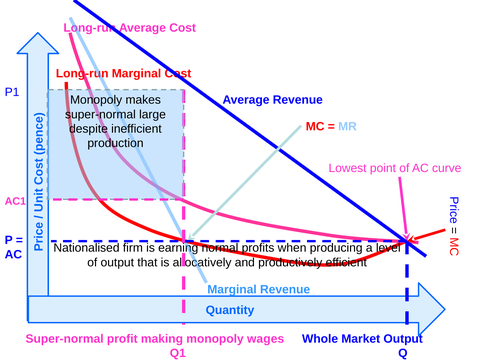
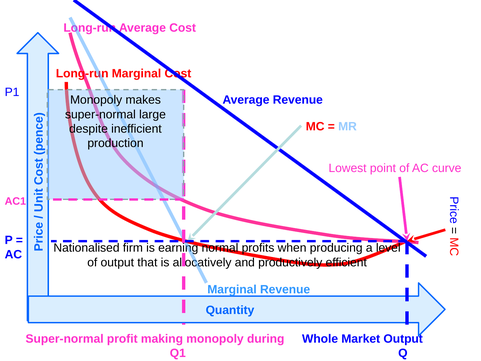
wages: wages -> during
